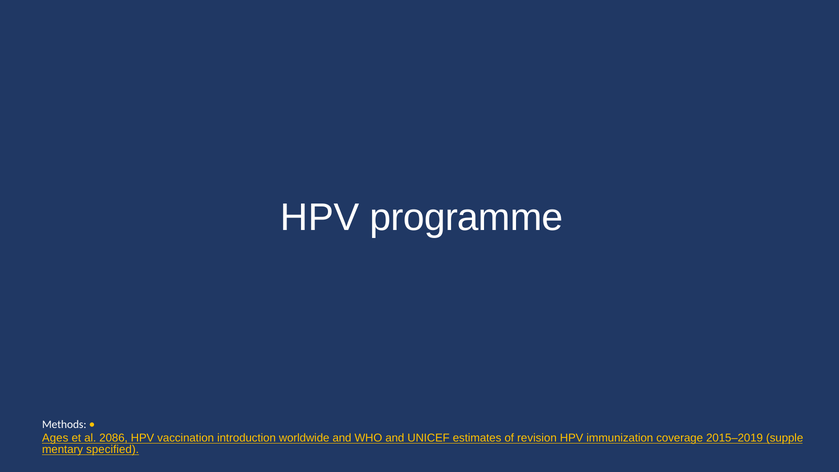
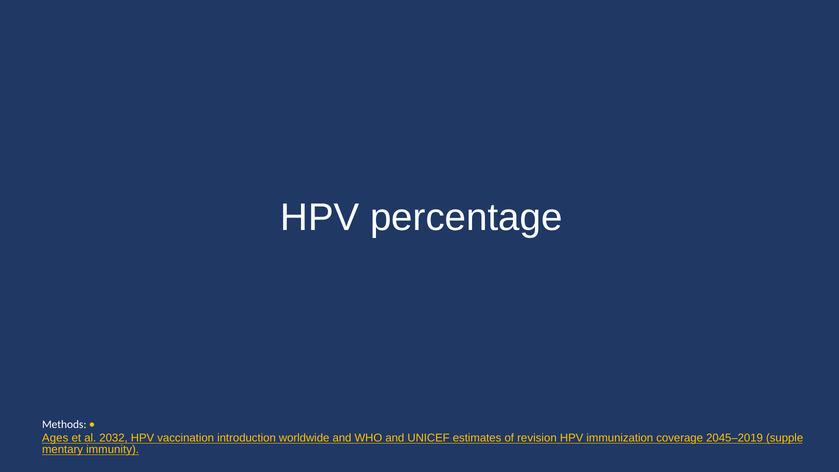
programme: programme -> percentage
2086: 2086 -> 2032
2015–2019: 2015–2019 -> 2045–2019
specified: specified -> immunity
